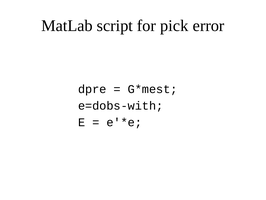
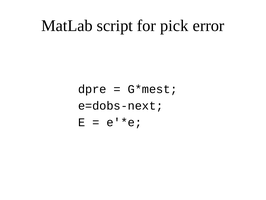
e=dobs-with: e=dobs-with -> e=dobs-next
